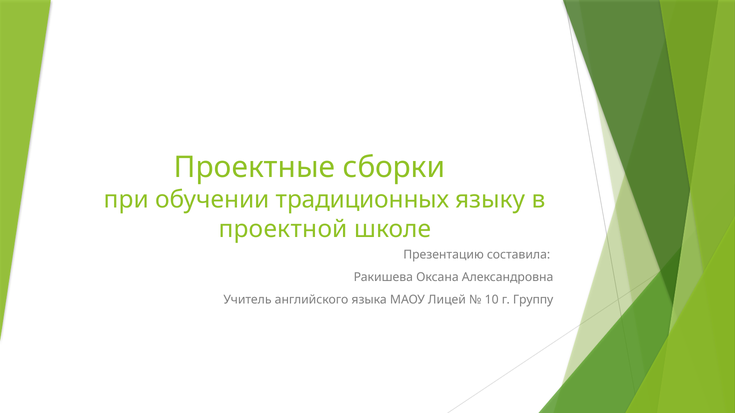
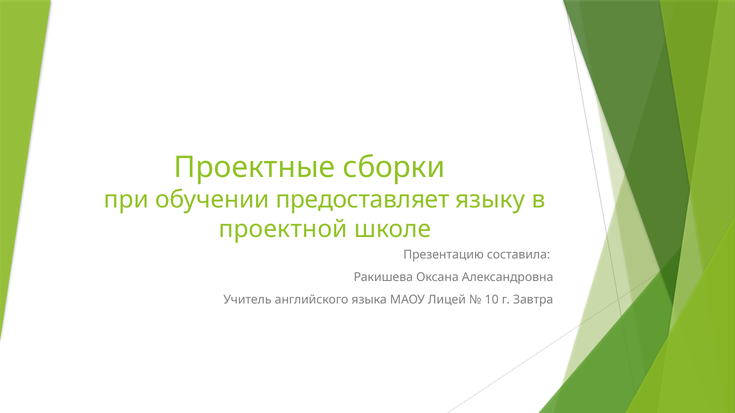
традиционных: традиционных -> предоставляет
Группу: Группу -> Завтра
